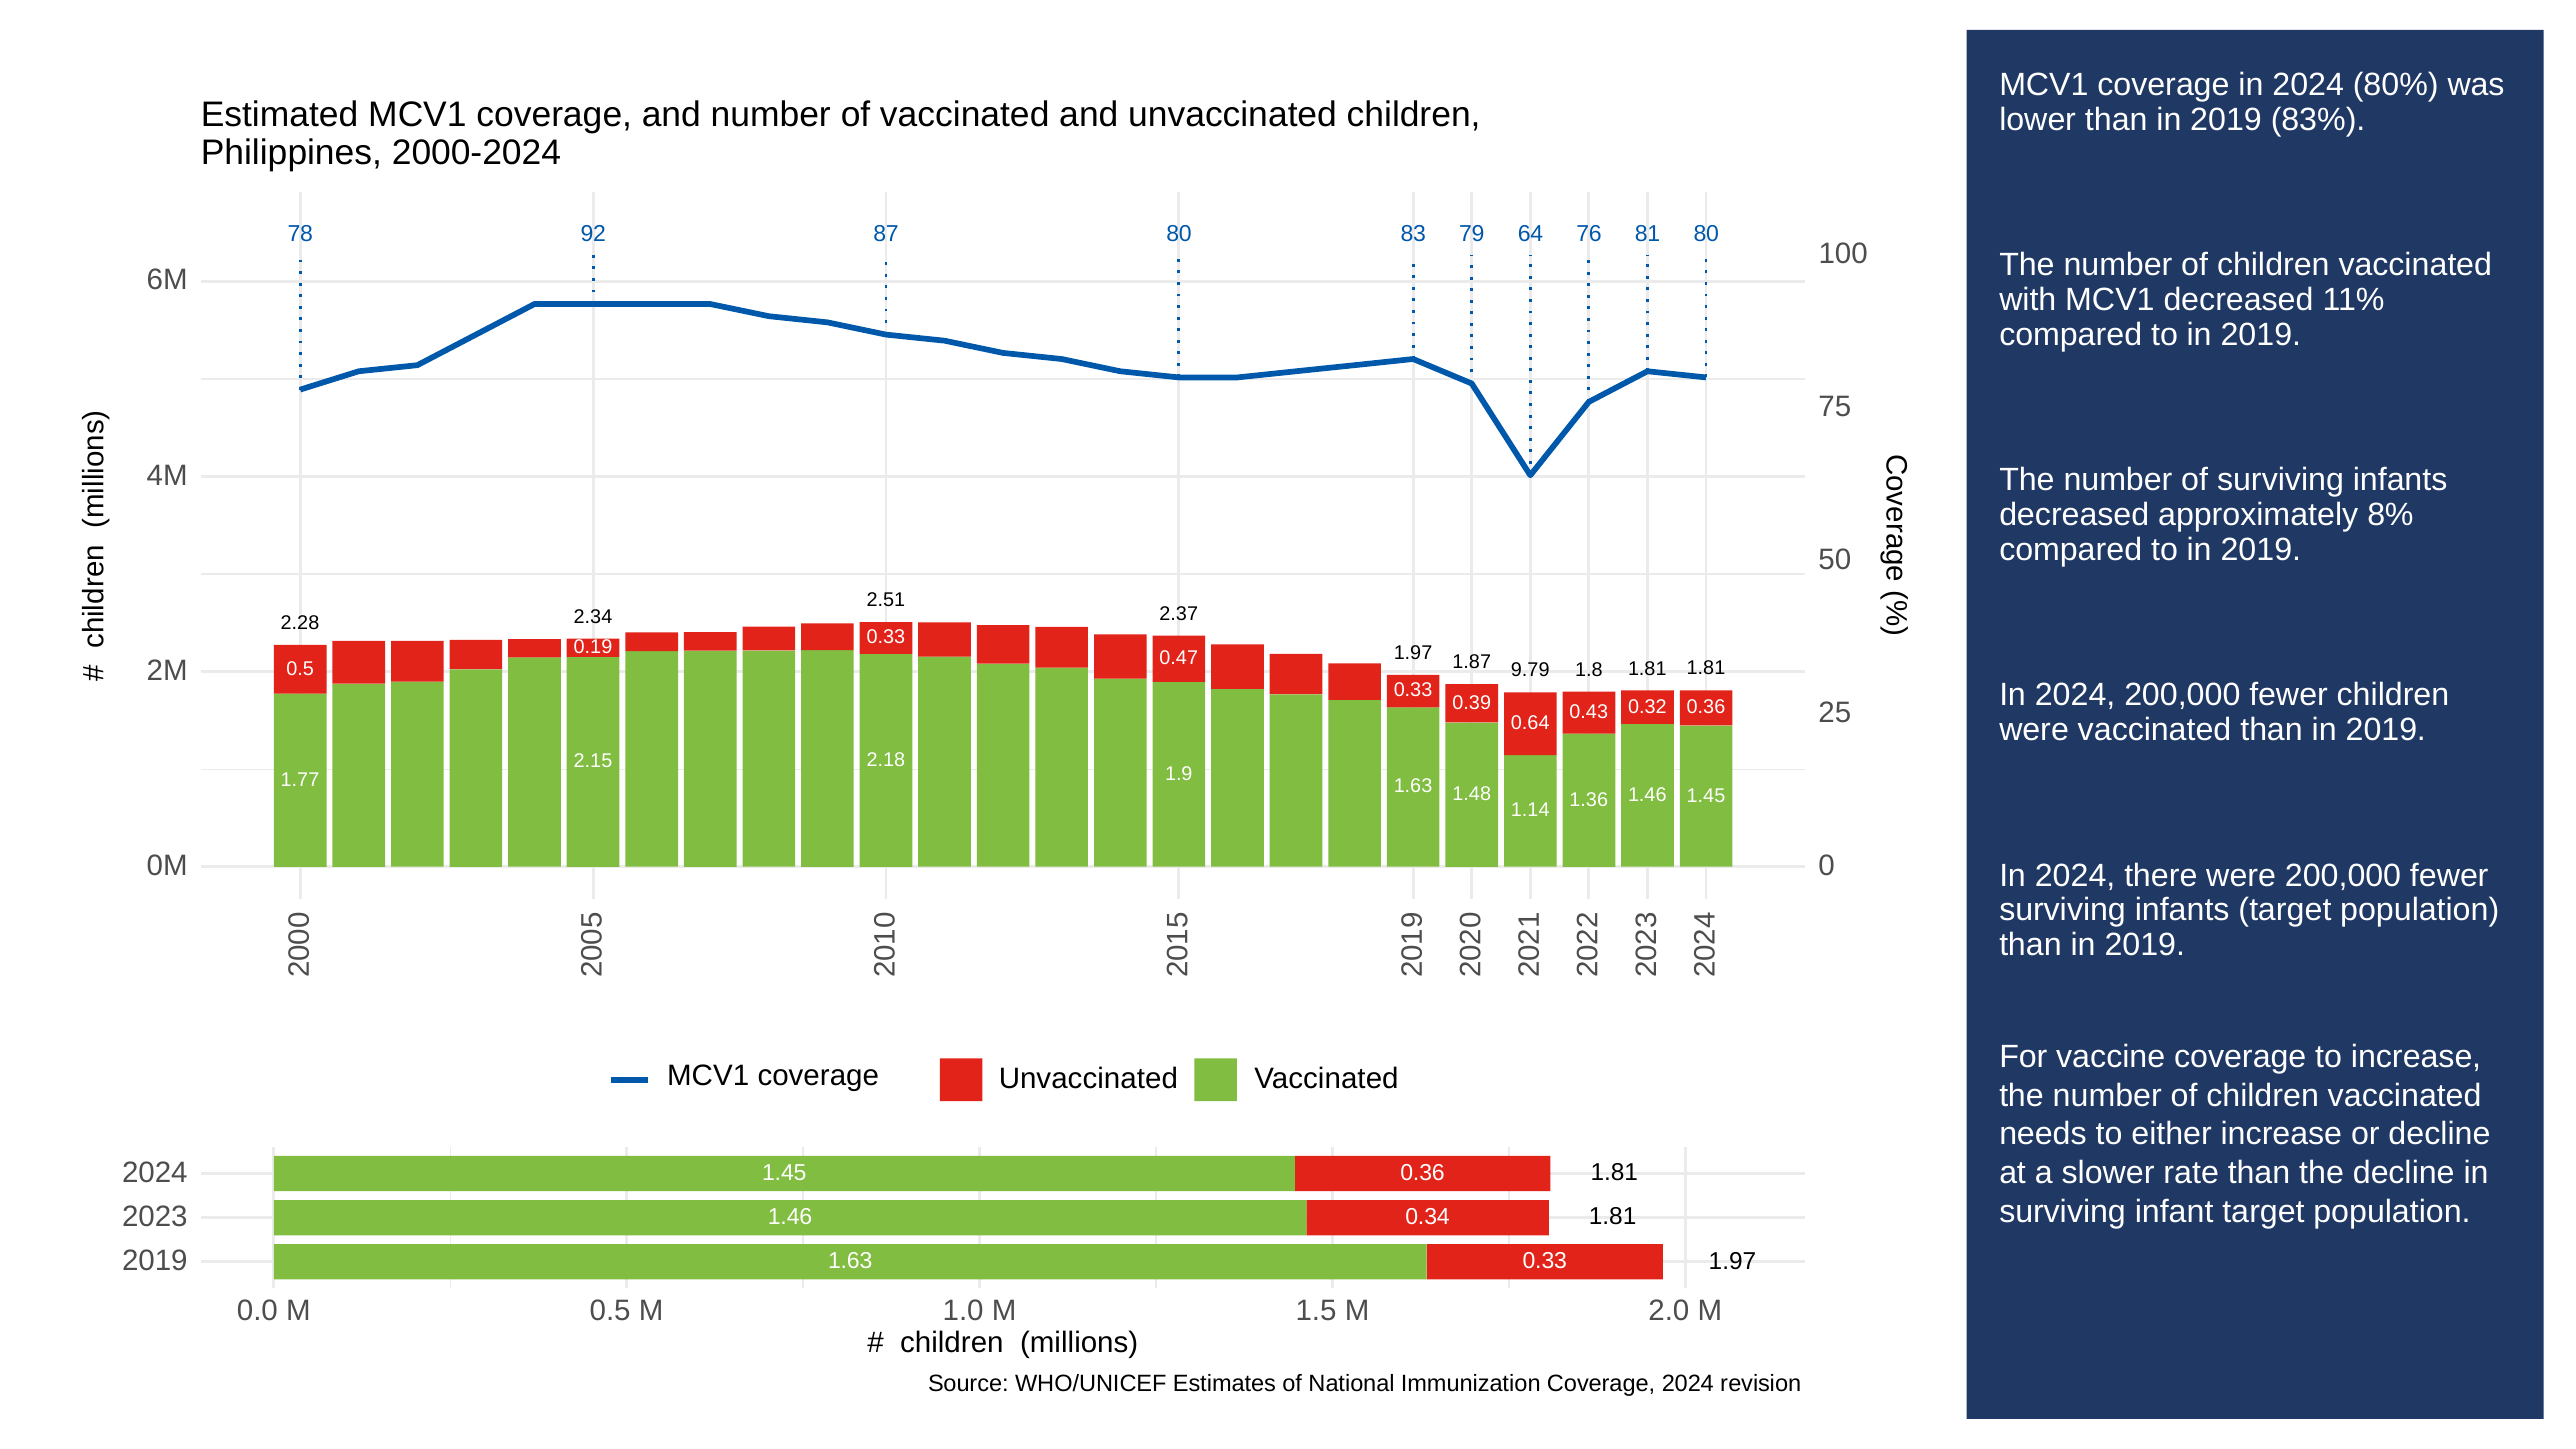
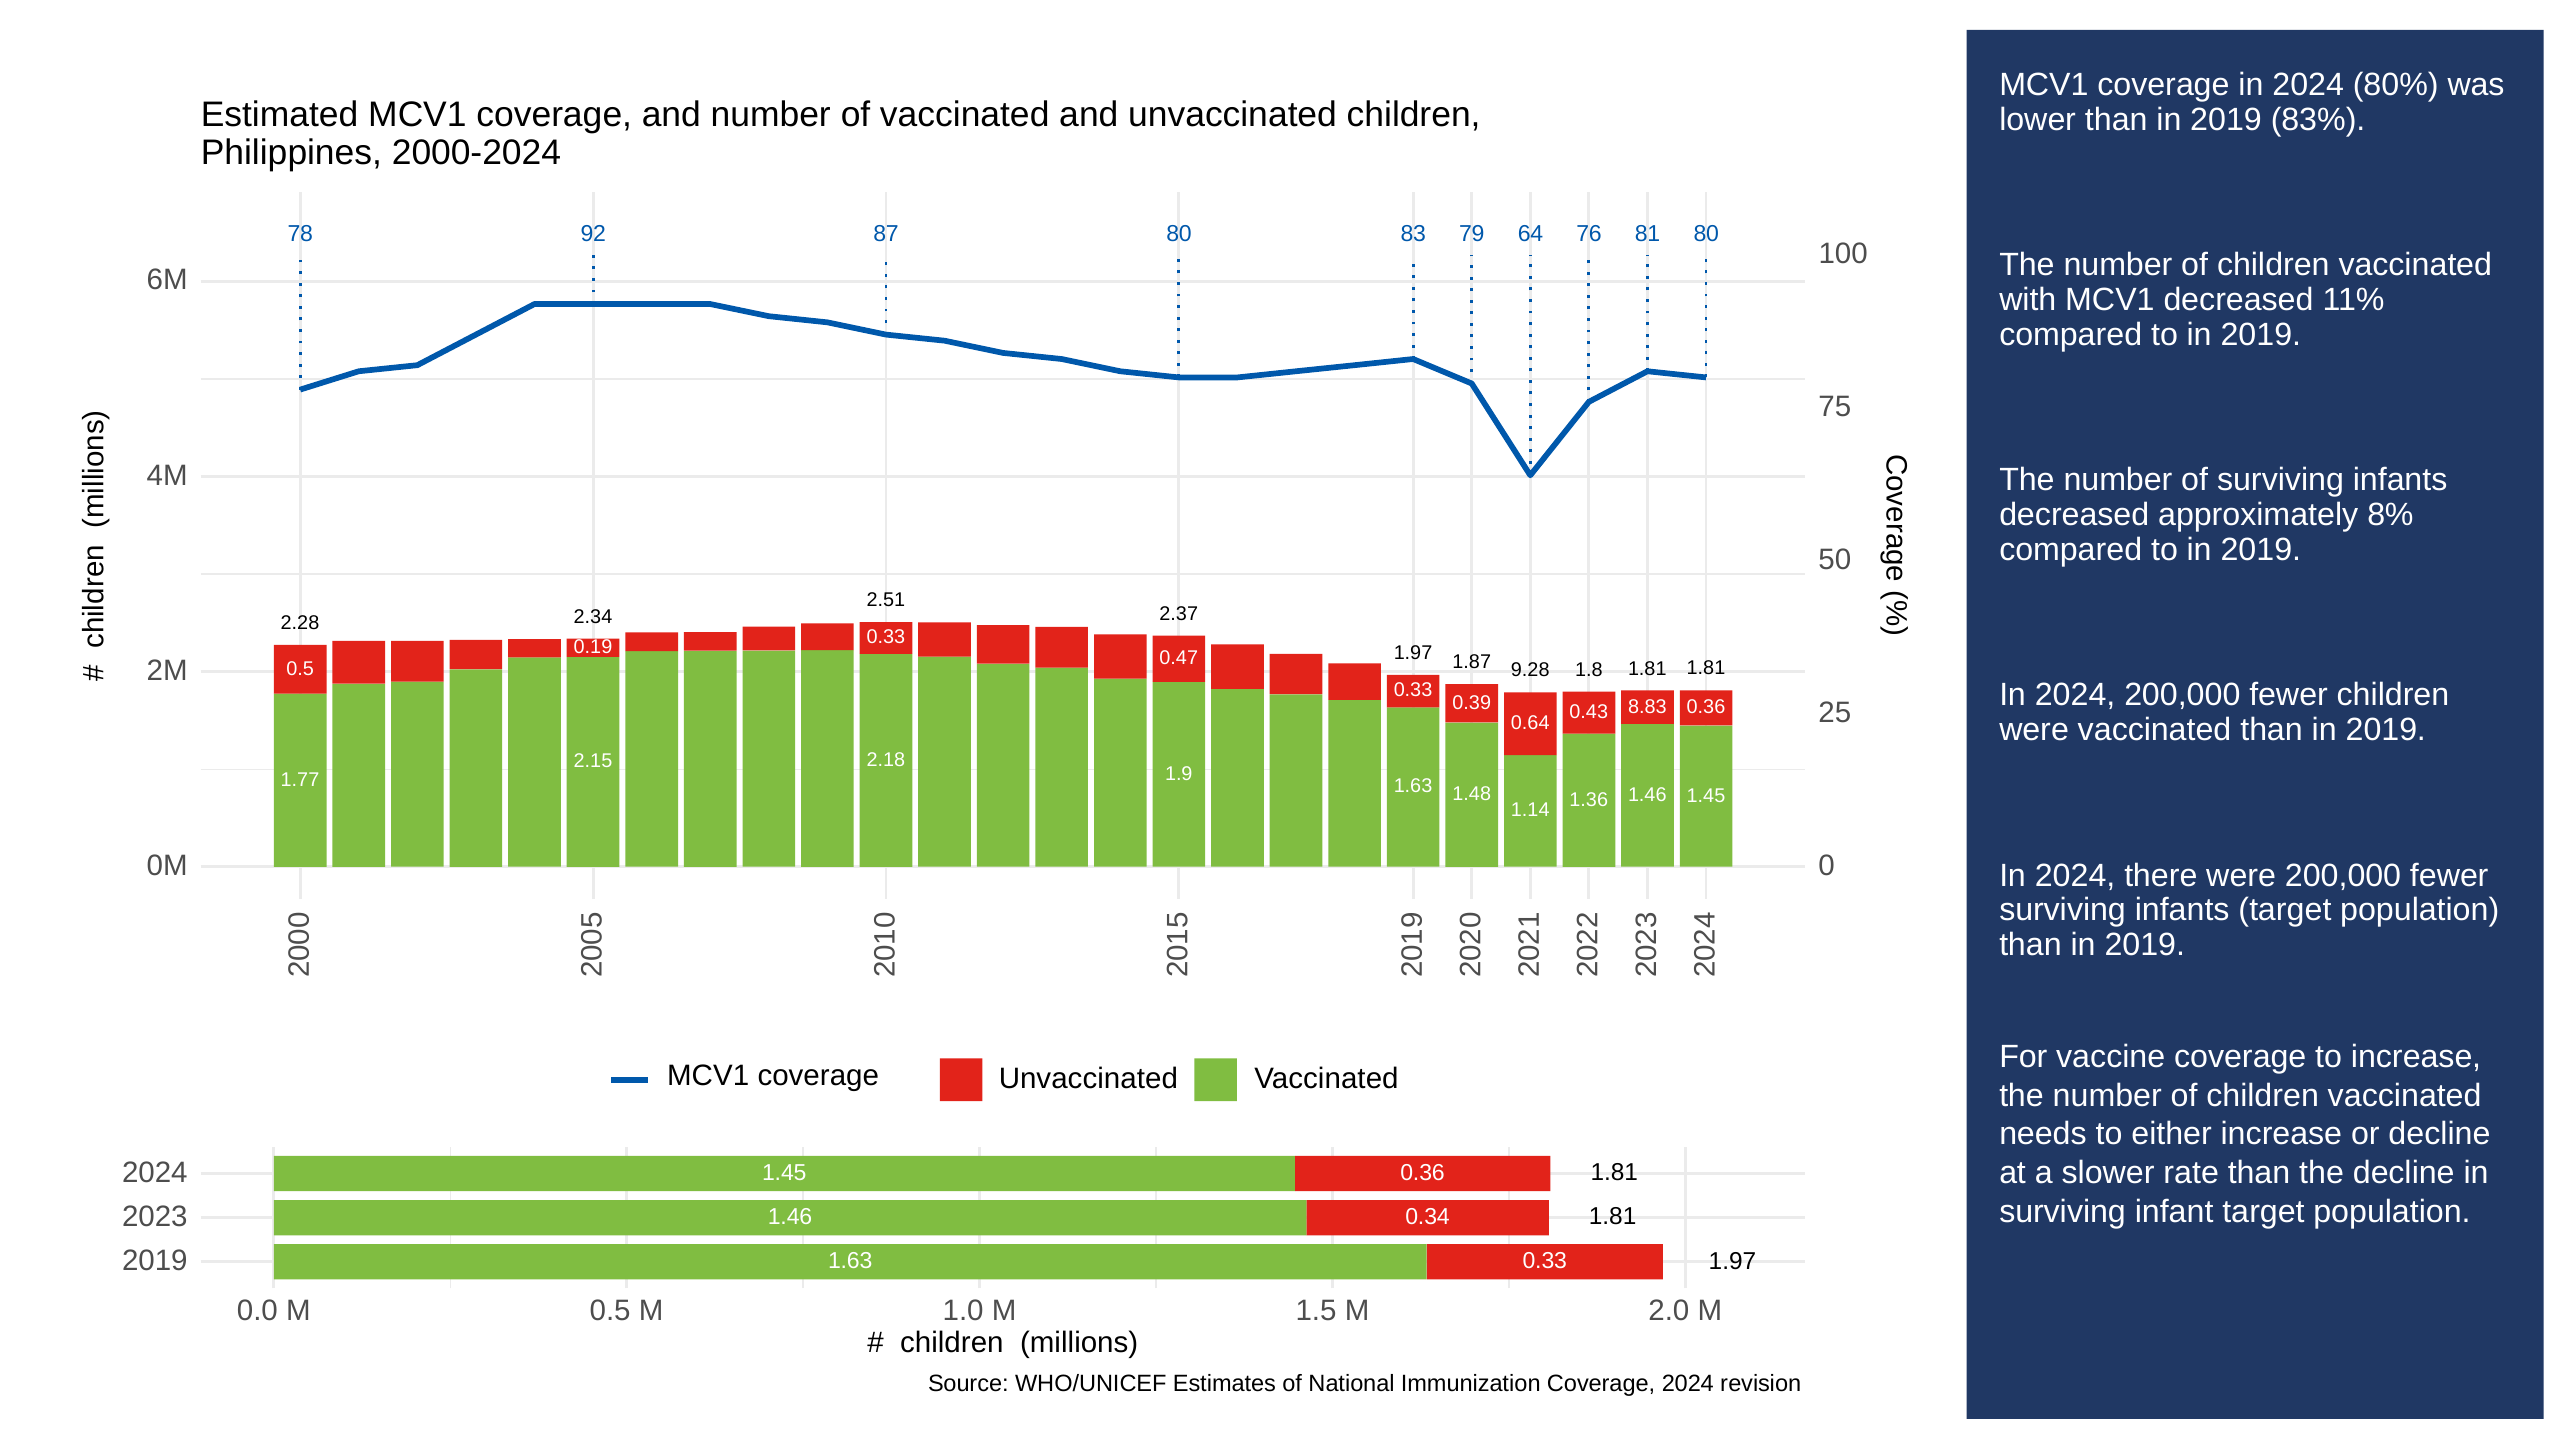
9.79: 9.79 -> 9.28
0.32: 0.32 -> 8.83
